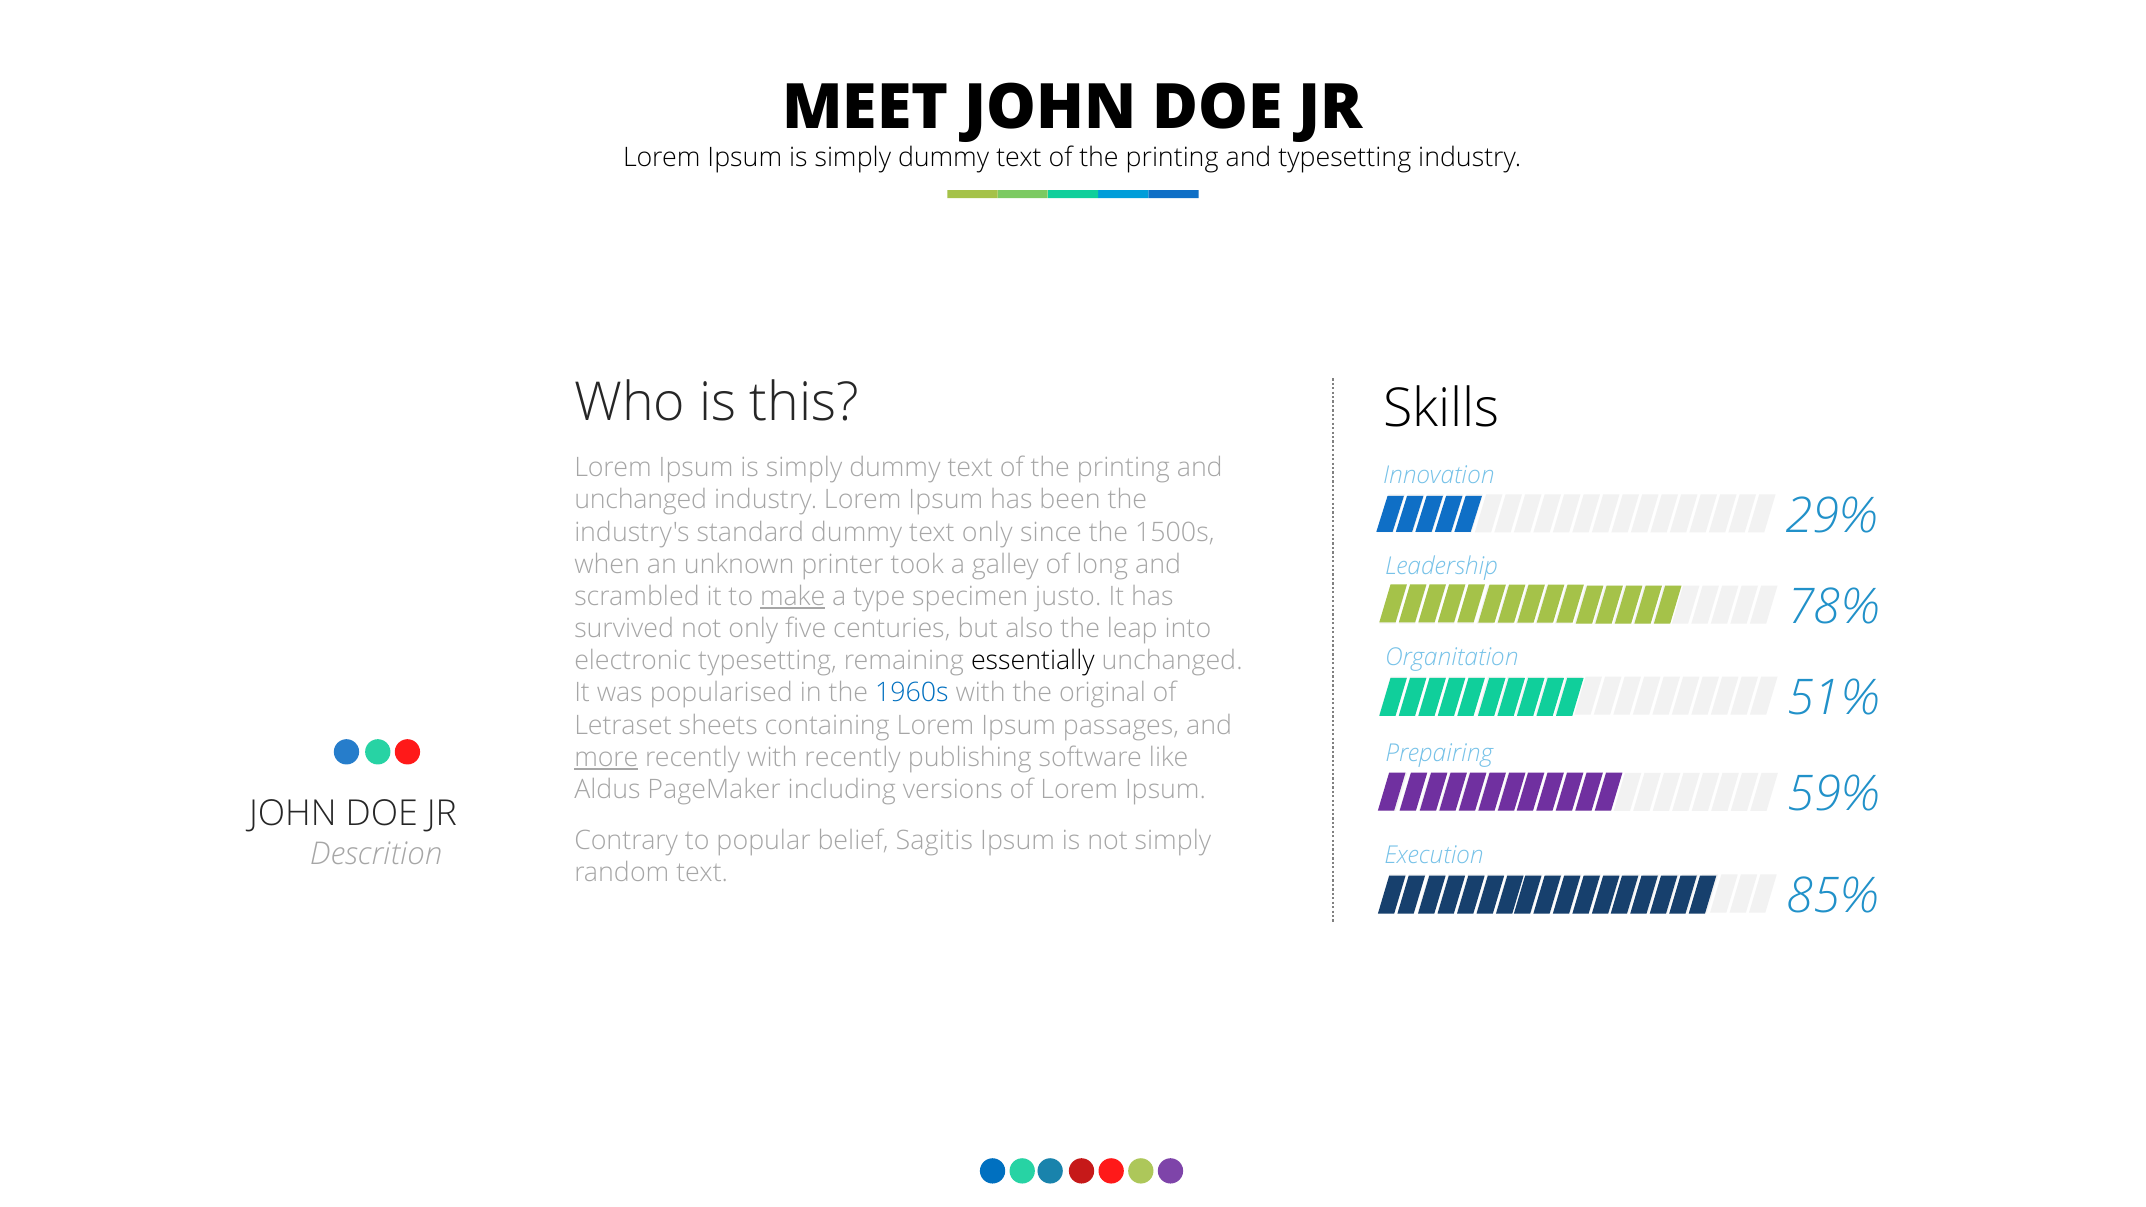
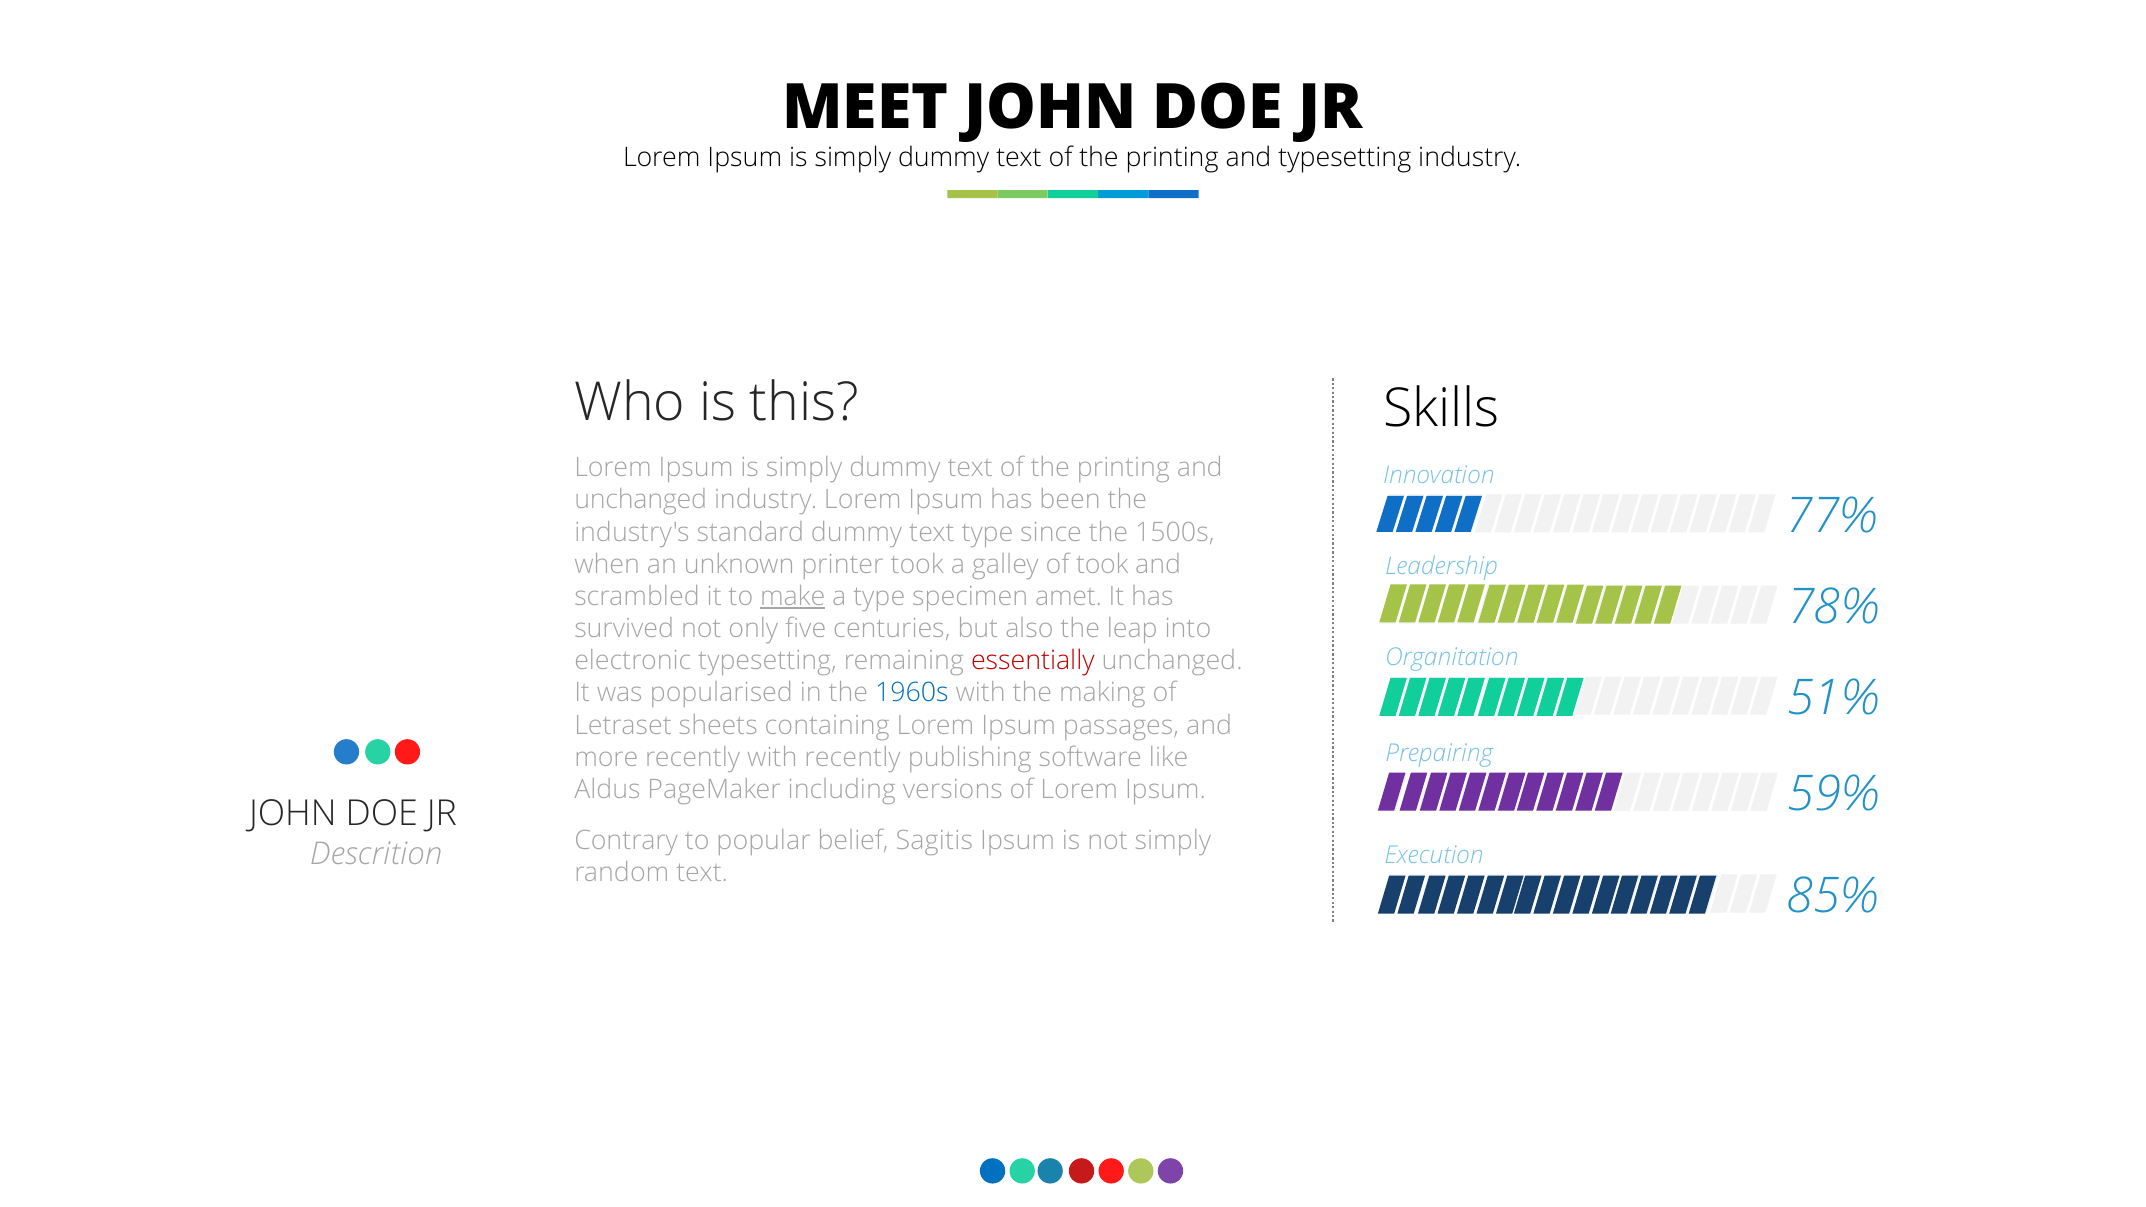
29%: 29% -> 77%
text only: only -> type
of long: long -> took
justo: justo -> amet
essentially colour: black -> red
original: original -> making
more underline: present -> none
